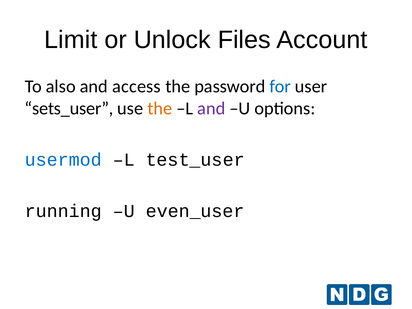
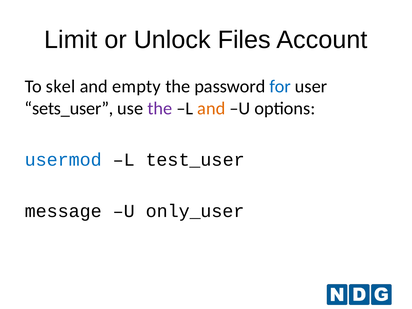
also: also -> skel
access: access -> empty
the at (160, 108) colour: orange -> purple
and at (211, 108) colour: purple -> orange
running: running -> message
even_user: even_user -> only_user
